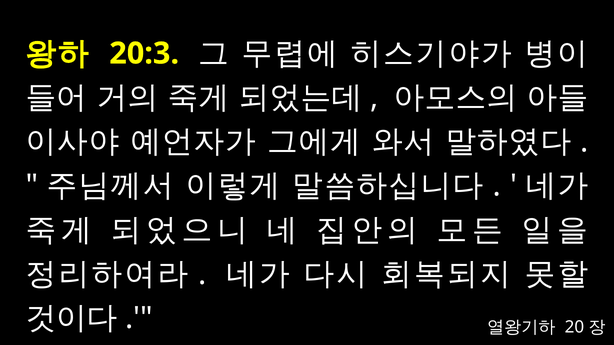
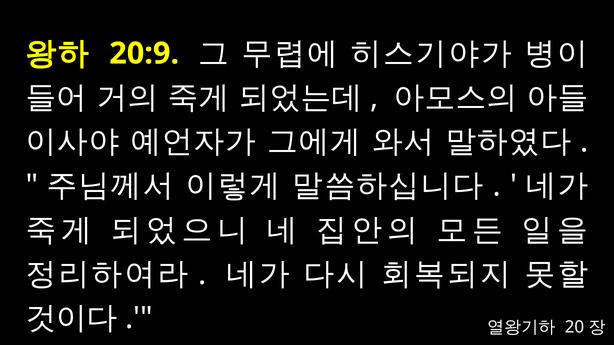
20:3: 20:3 -> 20:9
